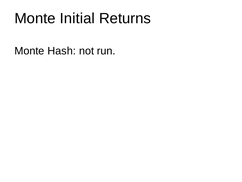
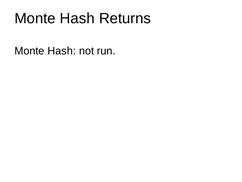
Initial at (77, 18): Initial -> Hash
